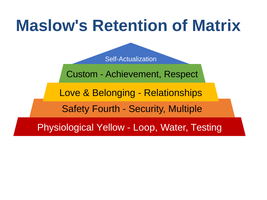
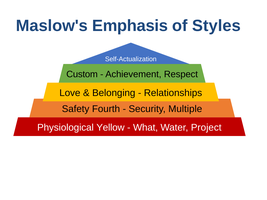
Retention: Retention -> Emphasis
Matrix: Matrix -> Styles
Loop: Loop -> What
Testing: Testing -> Project
